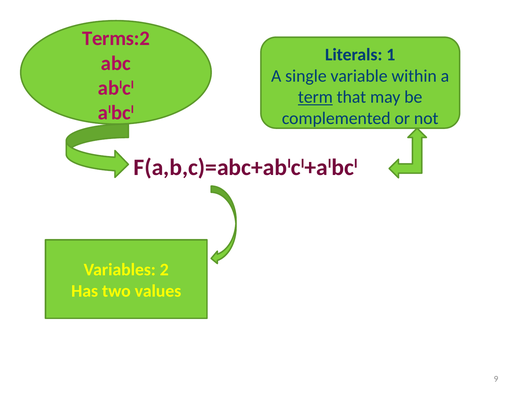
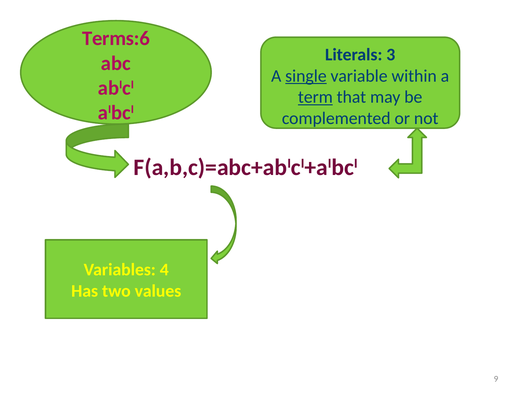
Terms:2: Terms:2 -> Terms:6
1: 1 -> 3
single underline: none -> present
2: 2 -> 4
